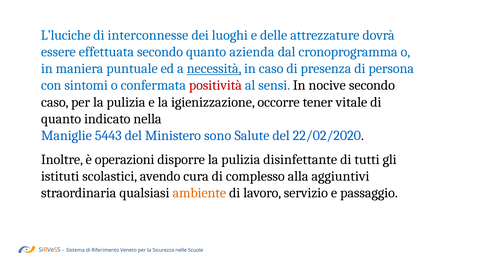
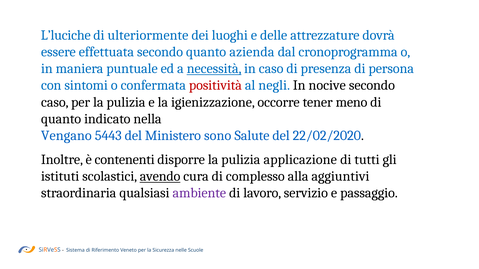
interconnesse: interconnesse -> ulteriormente
sensi: sensi -> negli
vitale: vitale -> meno
Maniglie: Maniglie -> Vengano
operazioni: operazioni -> contenenti
disinfettante: disinfettante -> applicazione
avendo underline: none -> present
ambiente colour: orange -> purple
